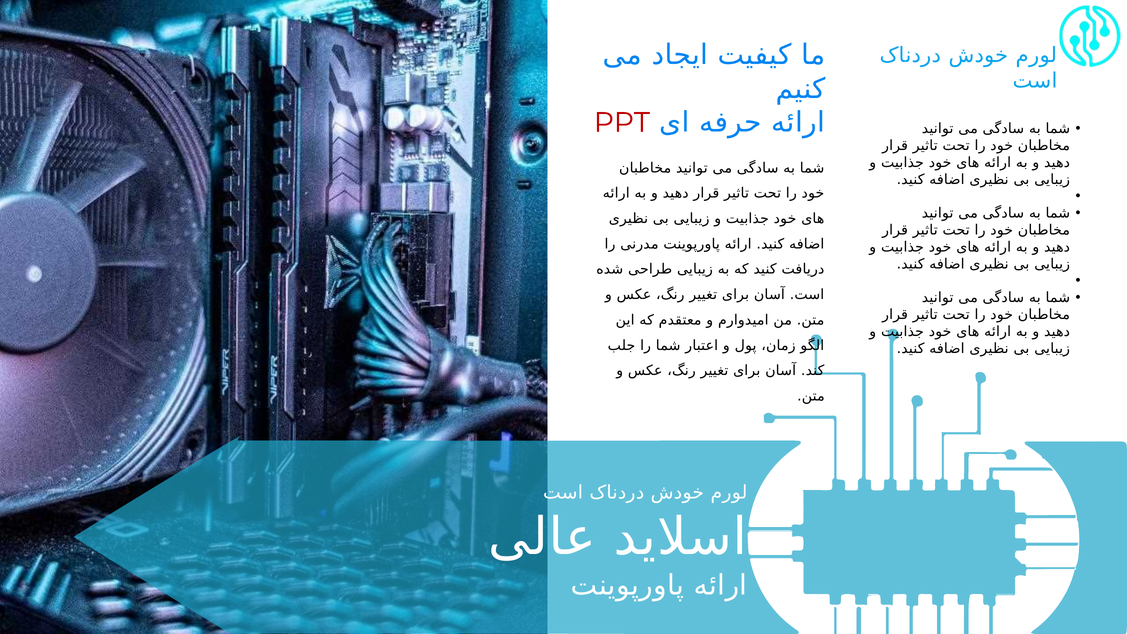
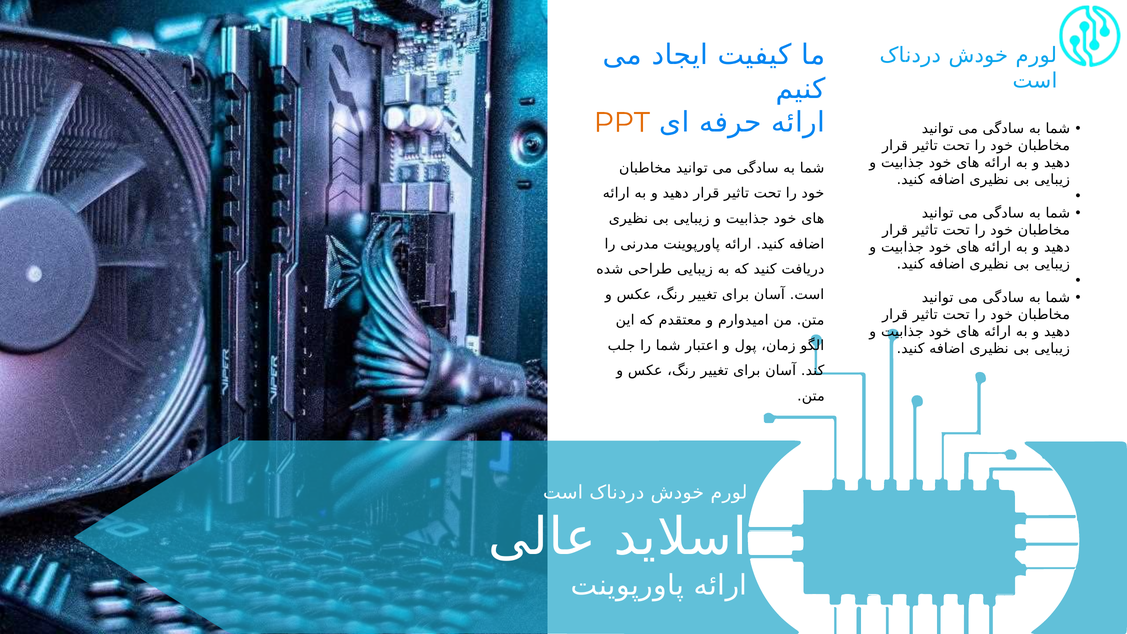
PPT colour: red -> orange
